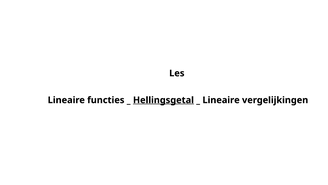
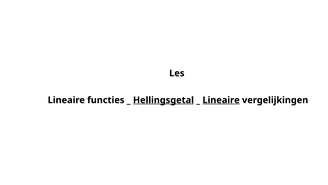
Lineaire at (221, 100) underline: none -> present
